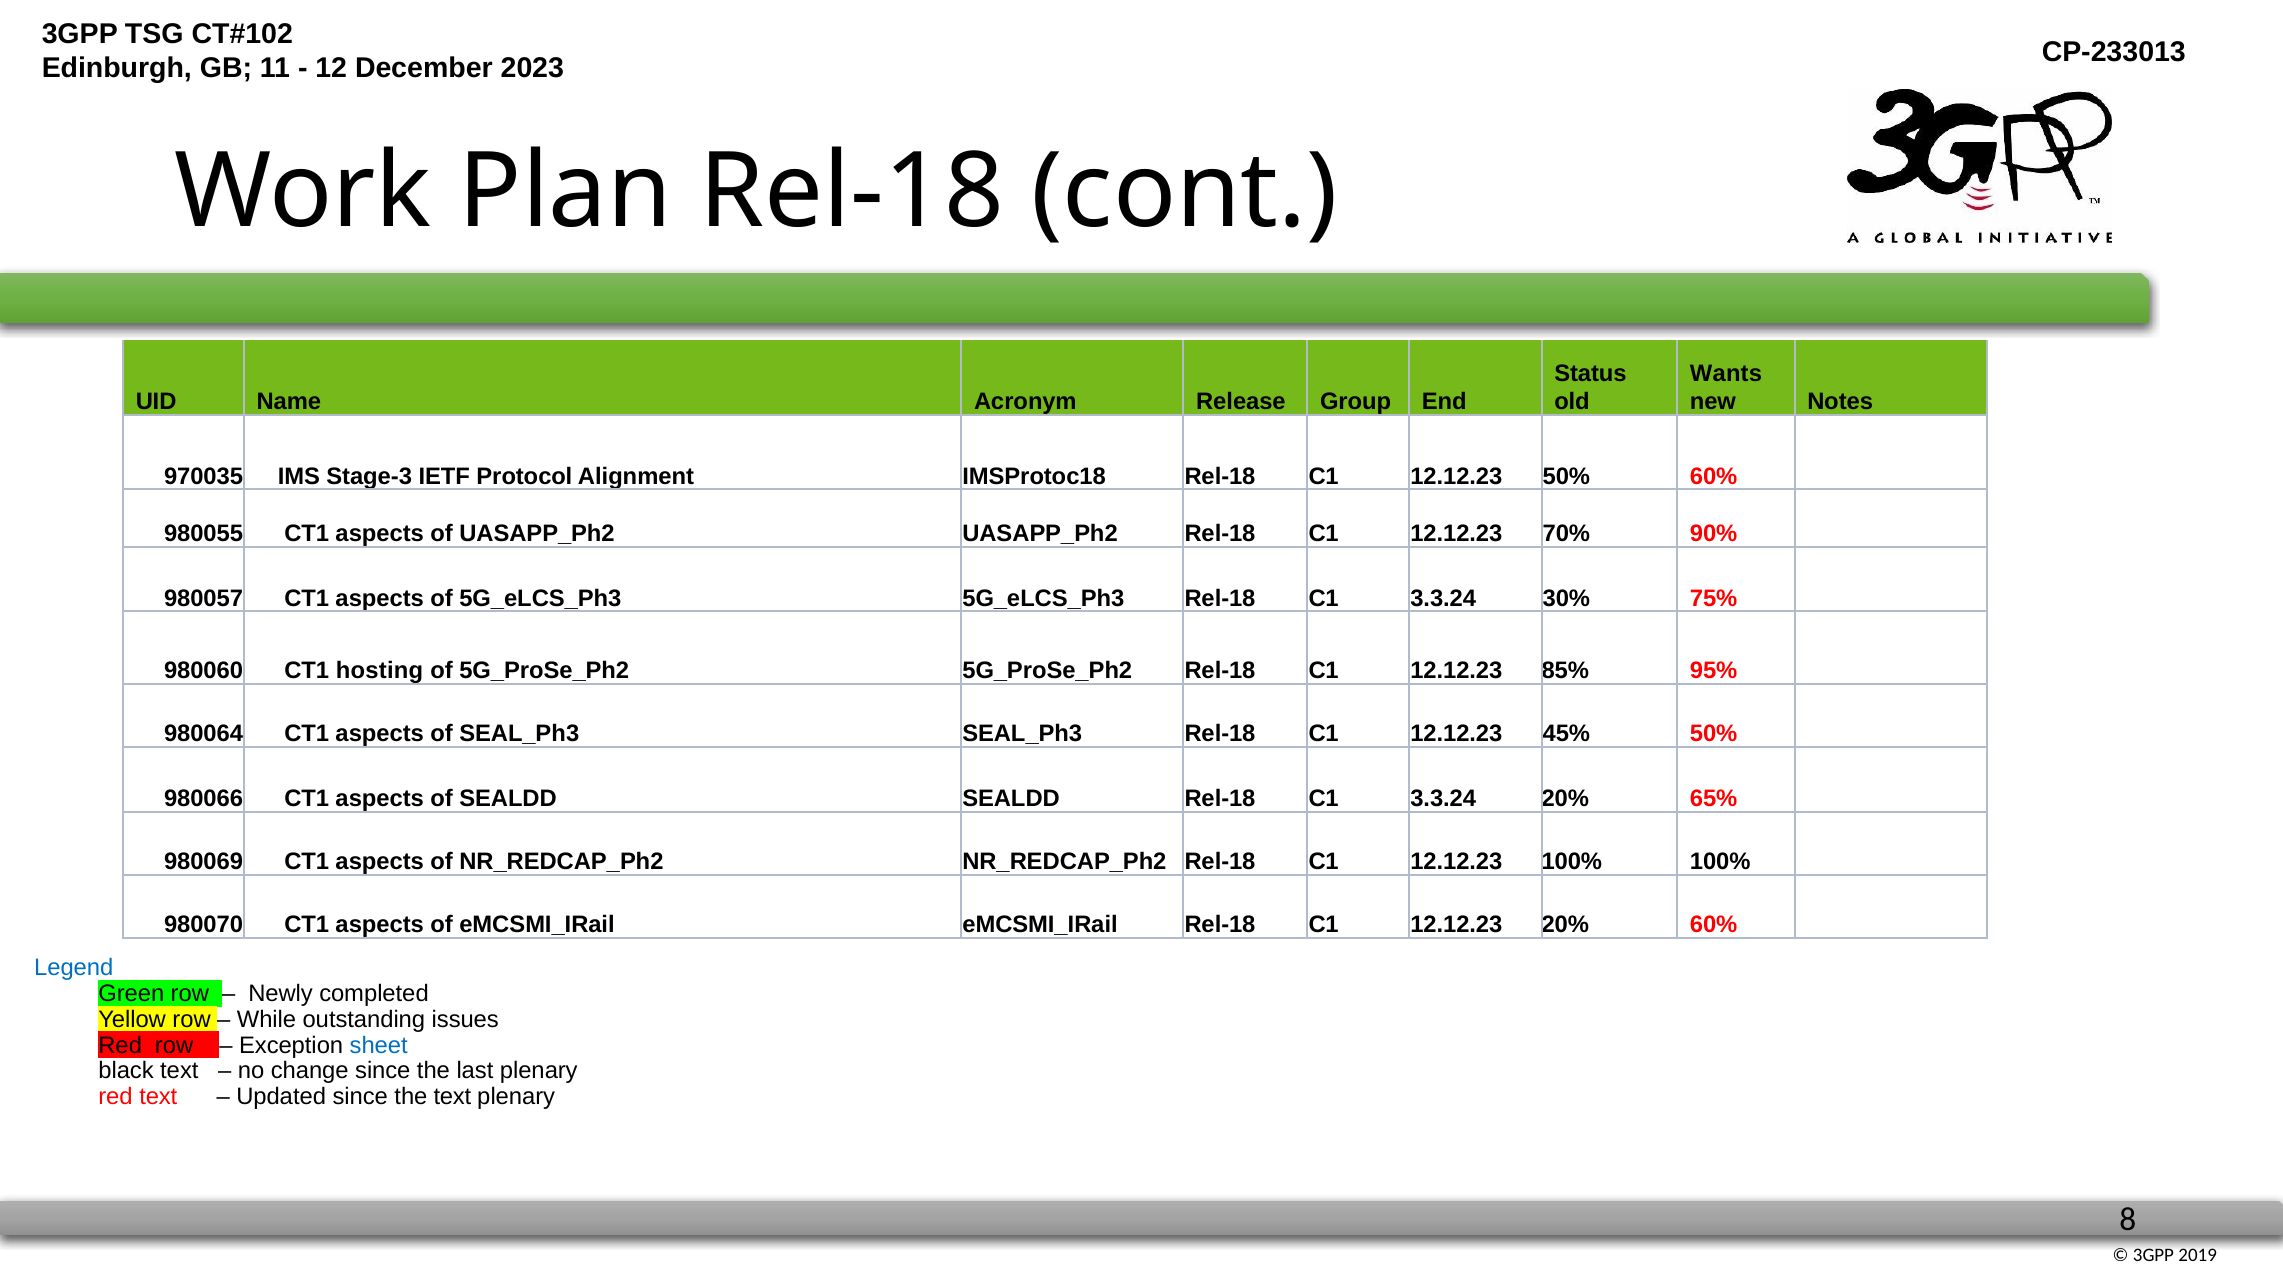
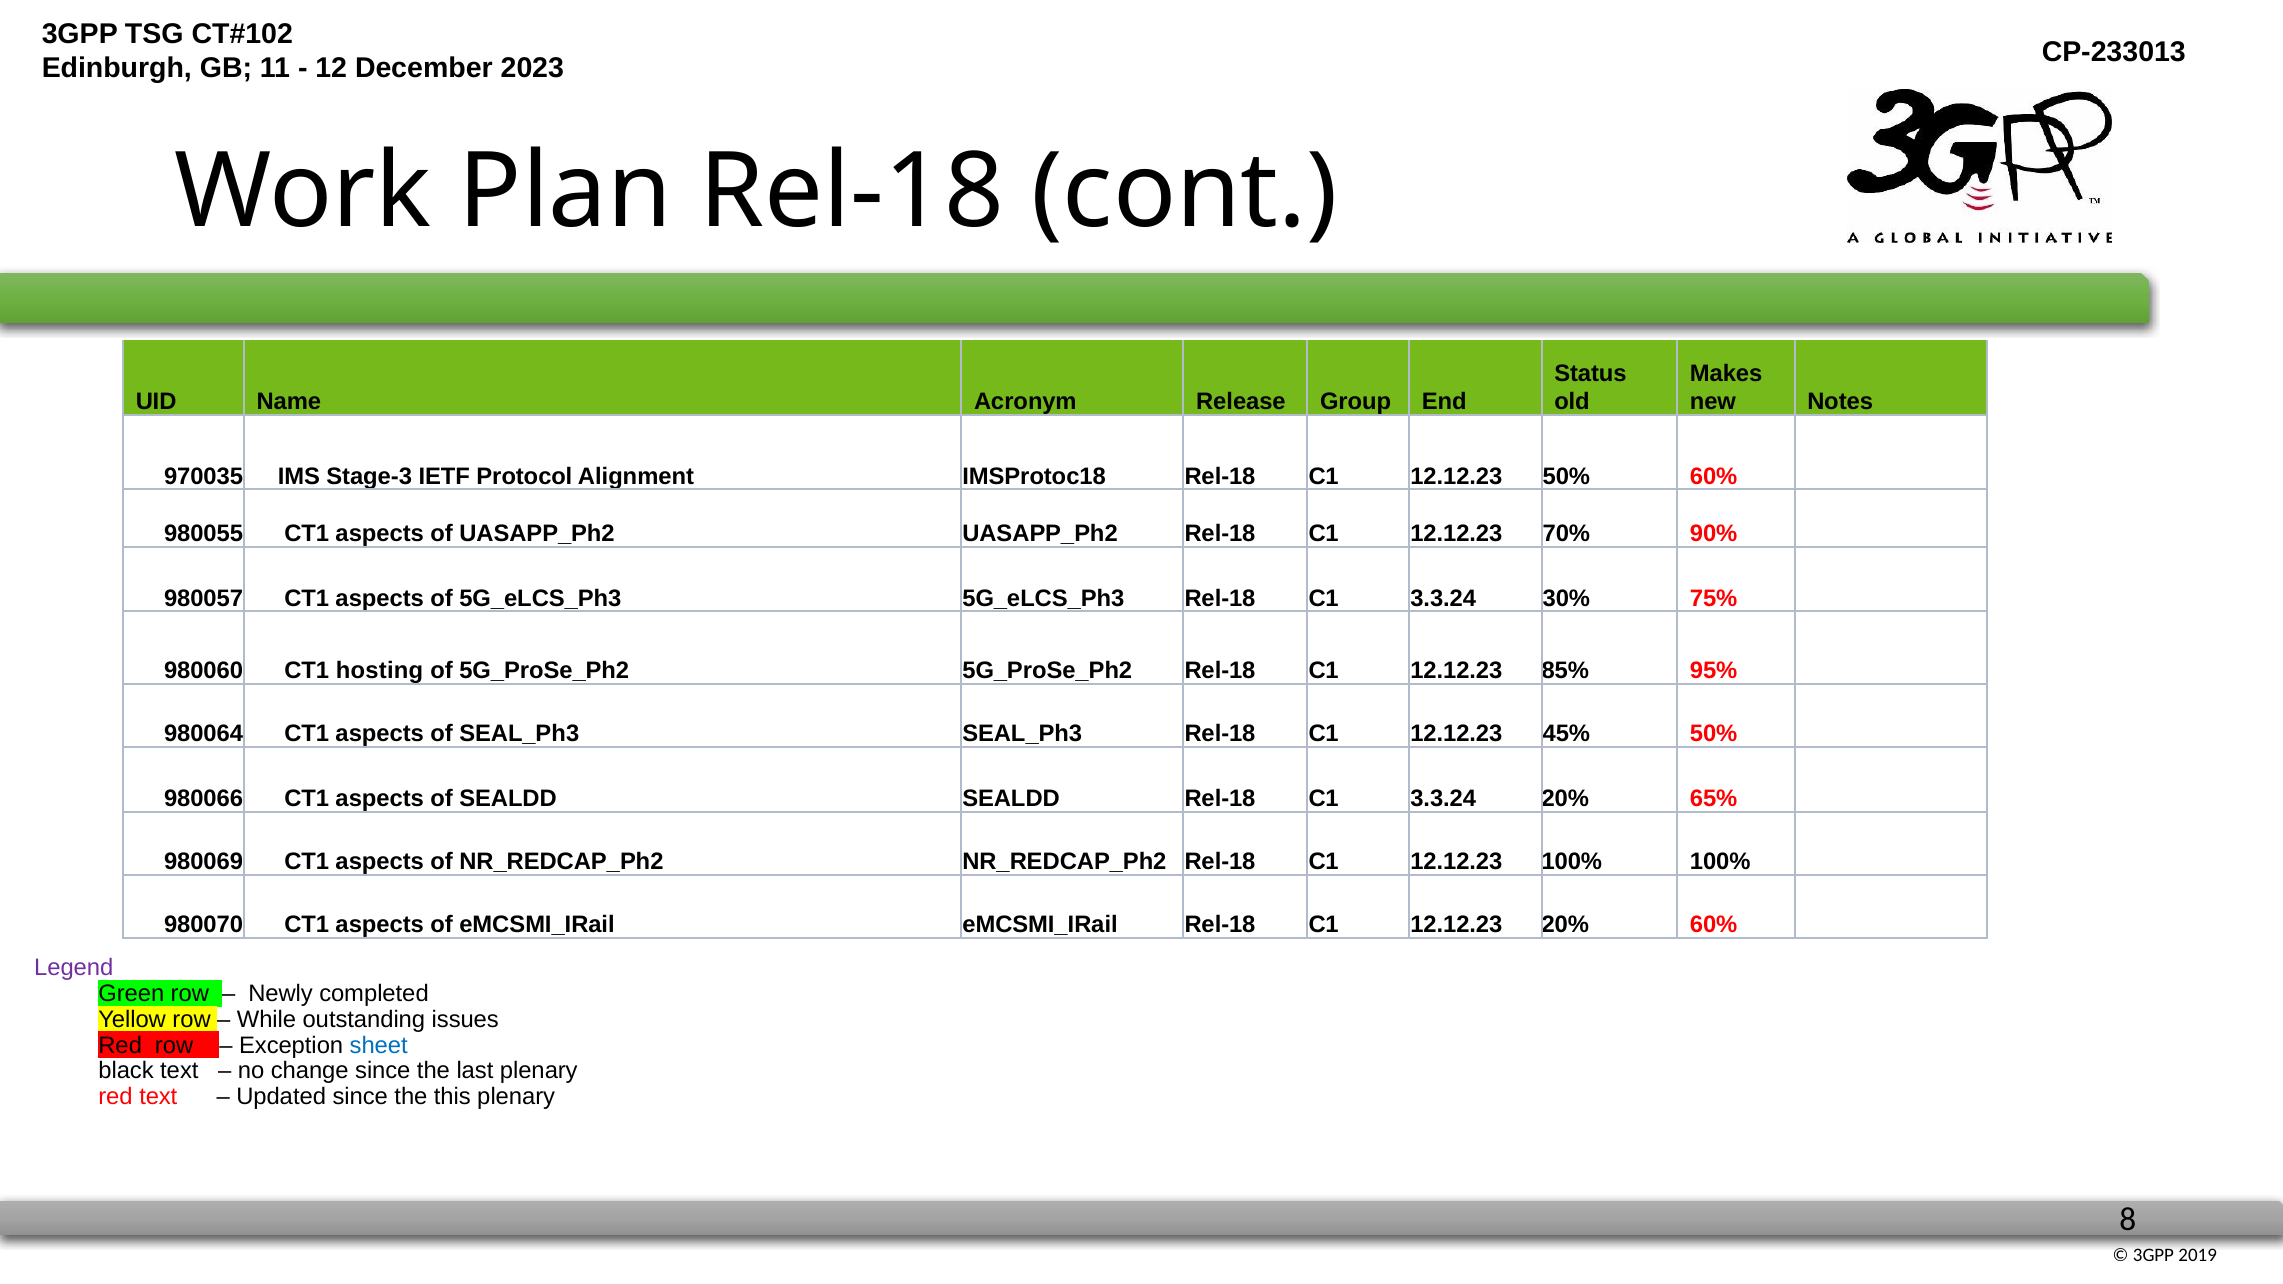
Wants: Wants -> Makes
Legend colour: blue -> purple
the text: text -> this
